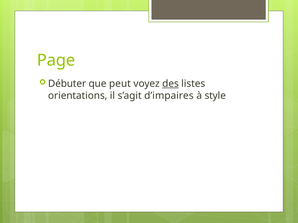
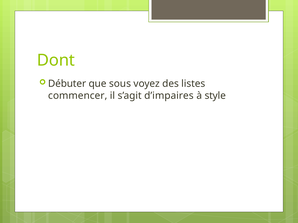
Page: Page -> Dont
peut: peut -> sous
des underline: present -> none
orientations: orientations -> commencer
